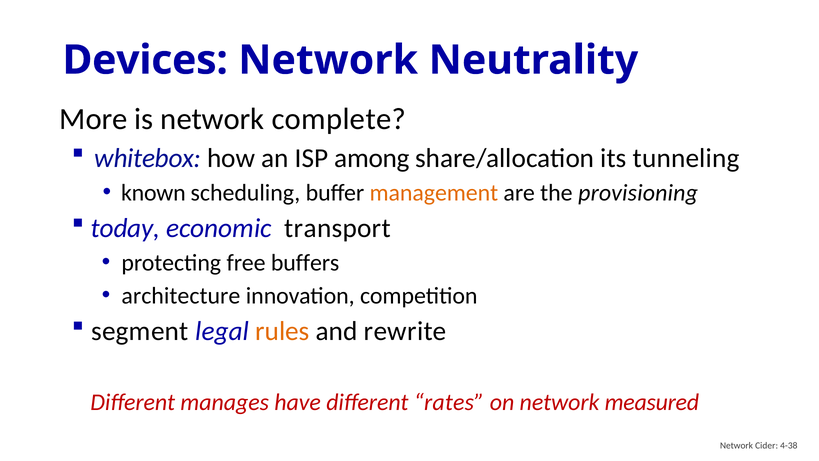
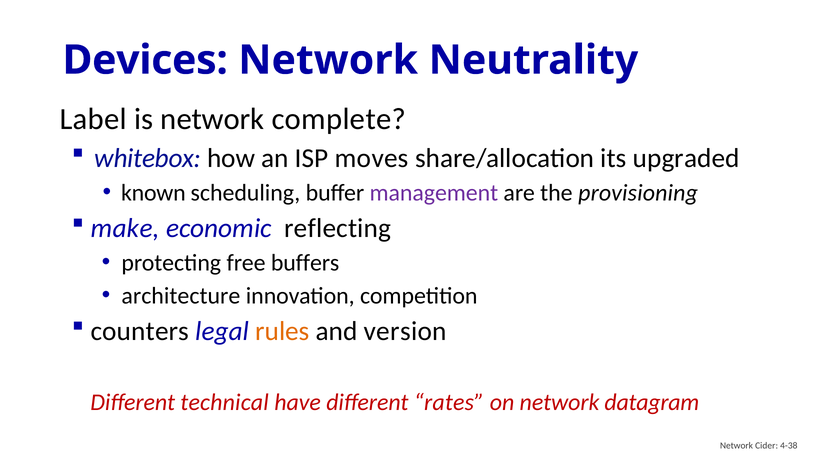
More: More -> Label
among: among -> moves
tunneling: tunneling -> upgraded
management colour: orange -> purple
today: today -> make
transport: transport -> reflecting
segment: segment -> counters
rewrite: rewrite -> version
manages: manages -> technical
measured: measured -> datagram
